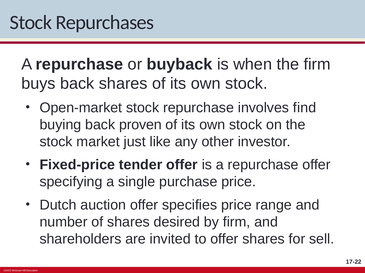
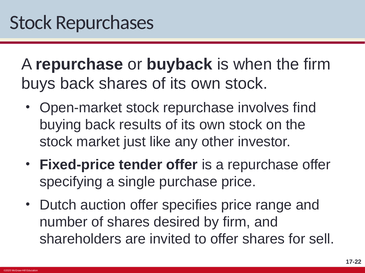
proven: proven -> results
